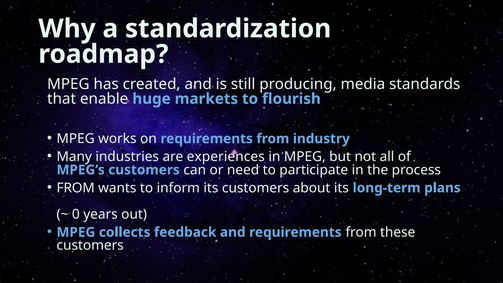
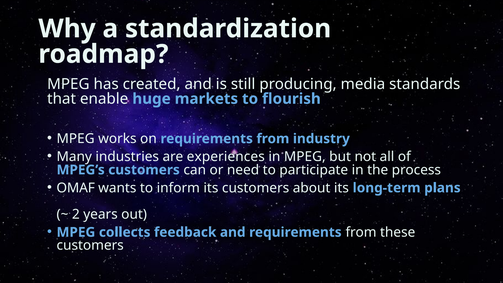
FROM at (76, 188): FROM -> OMAF
0: 0 -> 2
